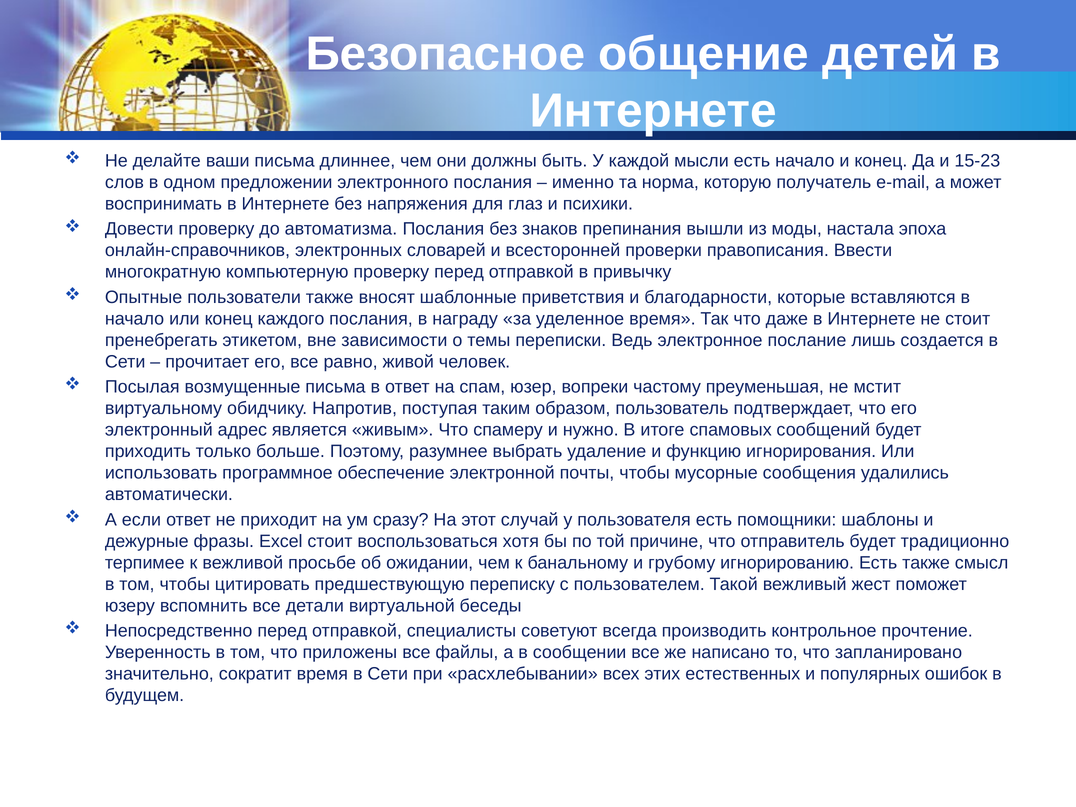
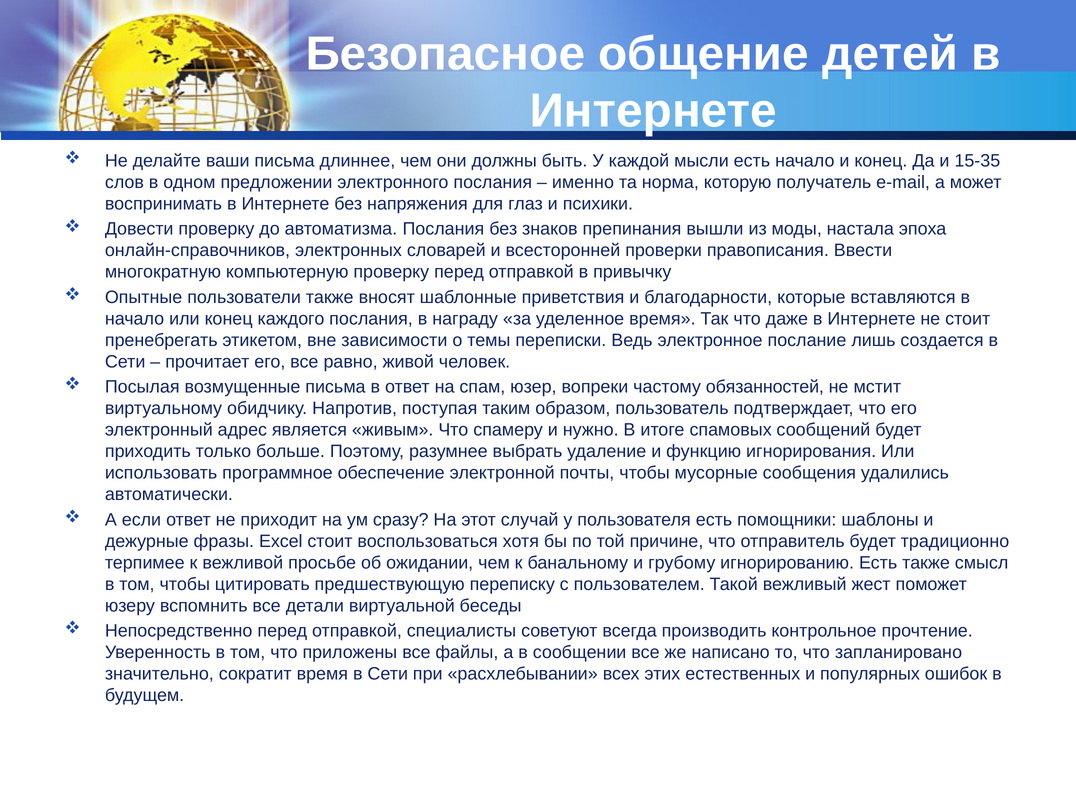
15-23: 15-23 -> 15-35
преуменьшая: преуменьшая -> обязанностей
